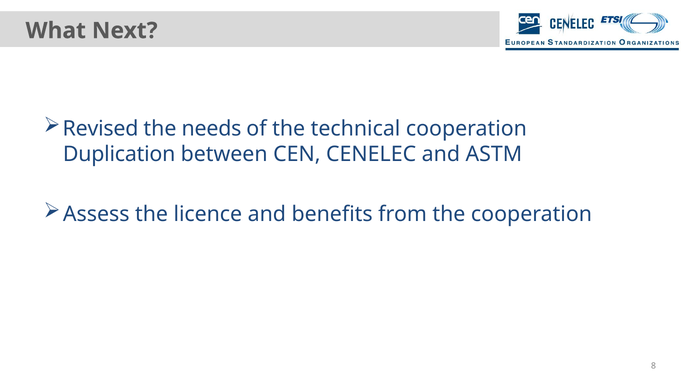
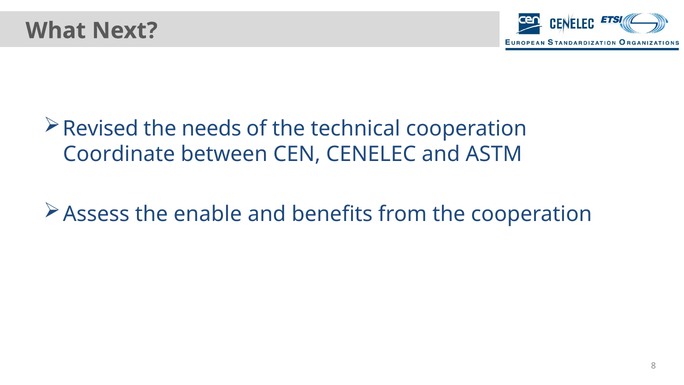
Duplication: Duplication -> Coordinate
licence: licence -> enable
